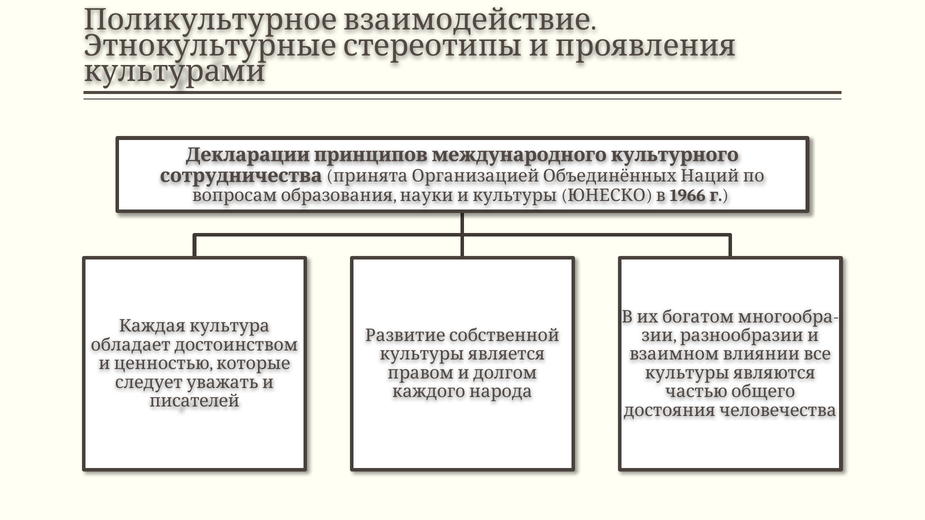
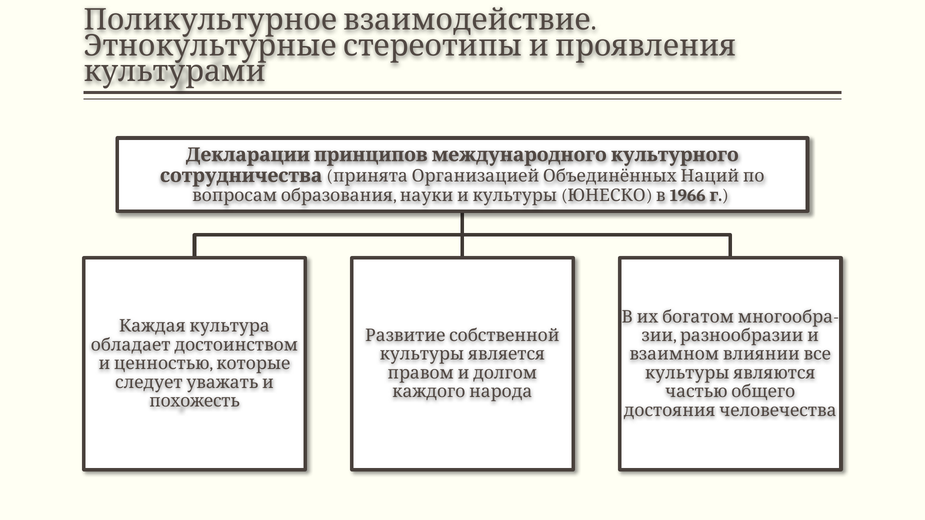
писателей: писателей -> похожесть
